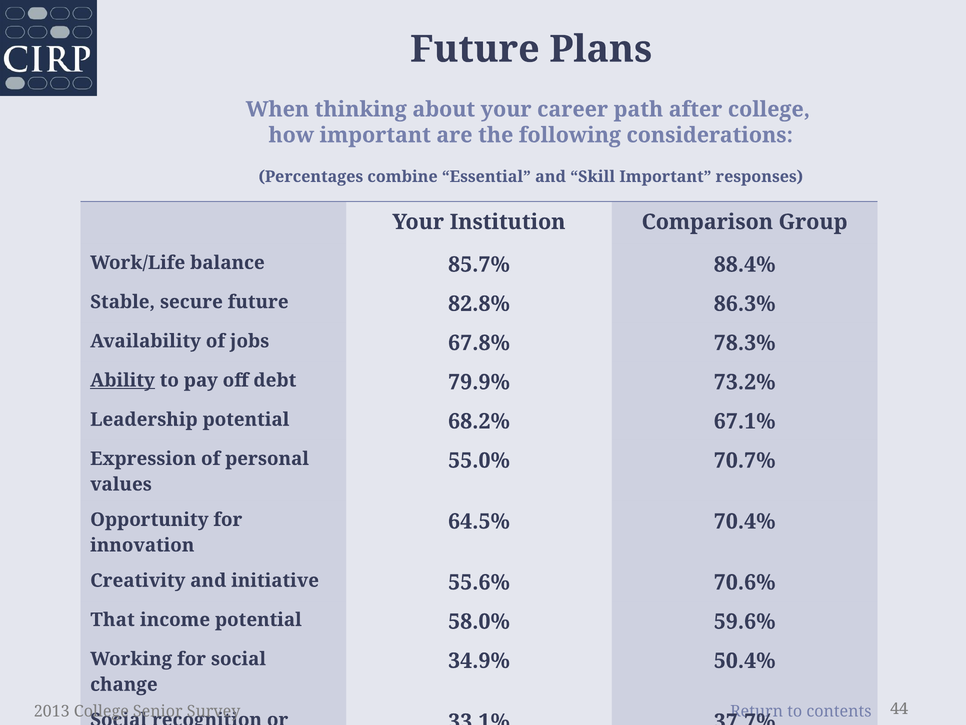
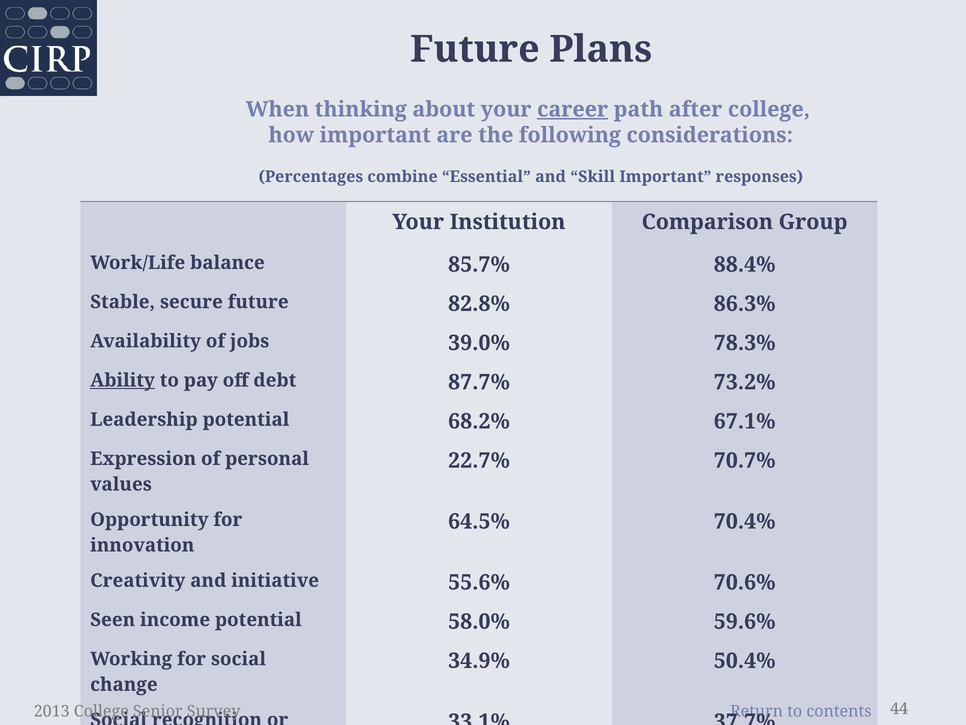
career underline: none -> present
67.8%: 67.8% -> 39.0%
79.9%: 79.9% -> 87.7%
55.0%: 55.0% -> 22.7%
That: That -> Seen
